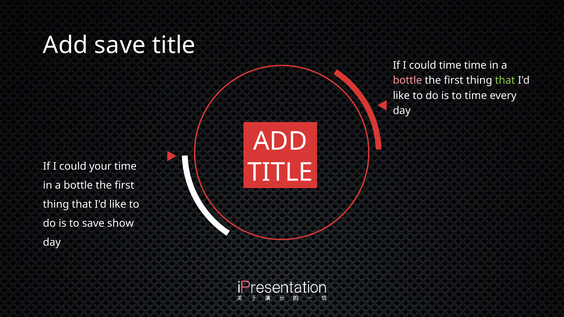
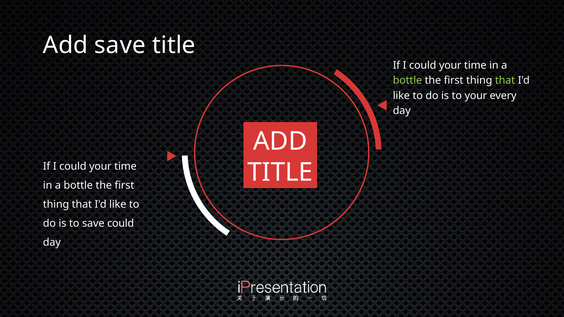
time at (450, 65): time -> your
bottle at (407, 80) colour: pink -> light green
to time: time -> your
save show: show -> could
